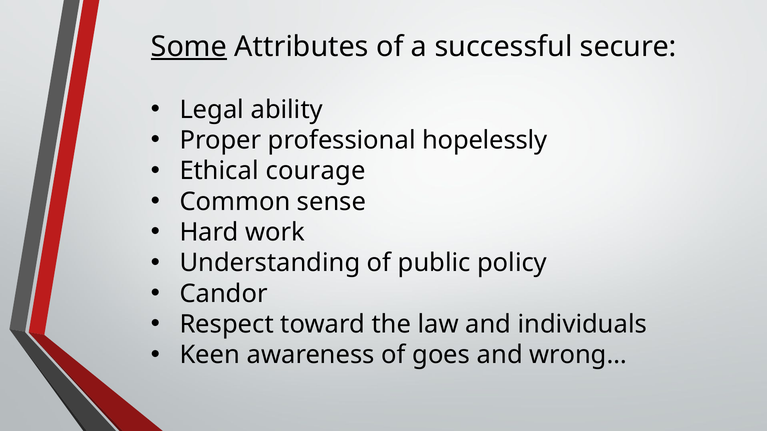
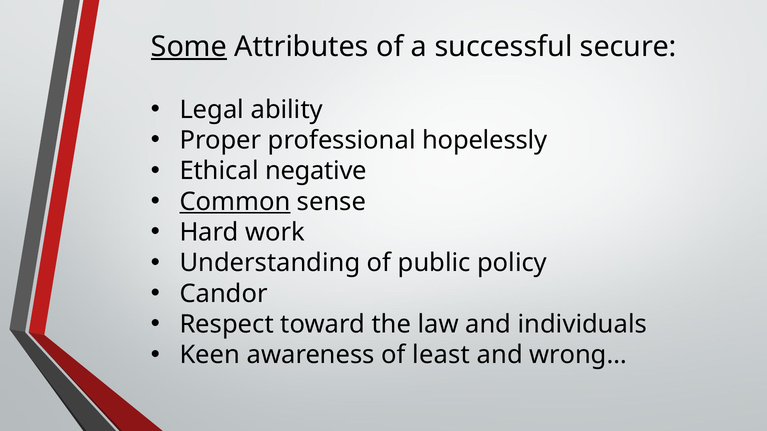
courage: courage -> negative
Common underline: none -> present
goes: goes -> least
